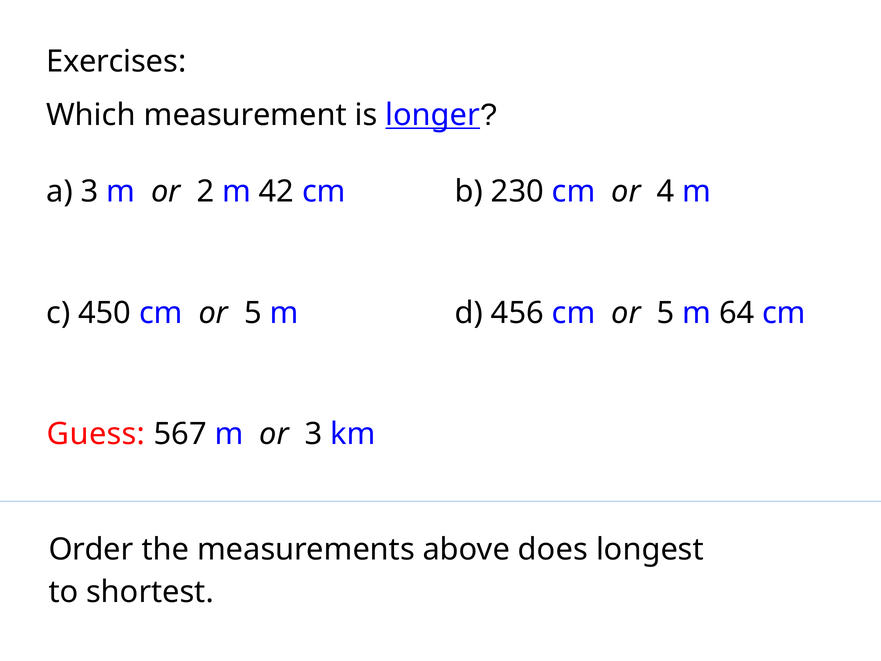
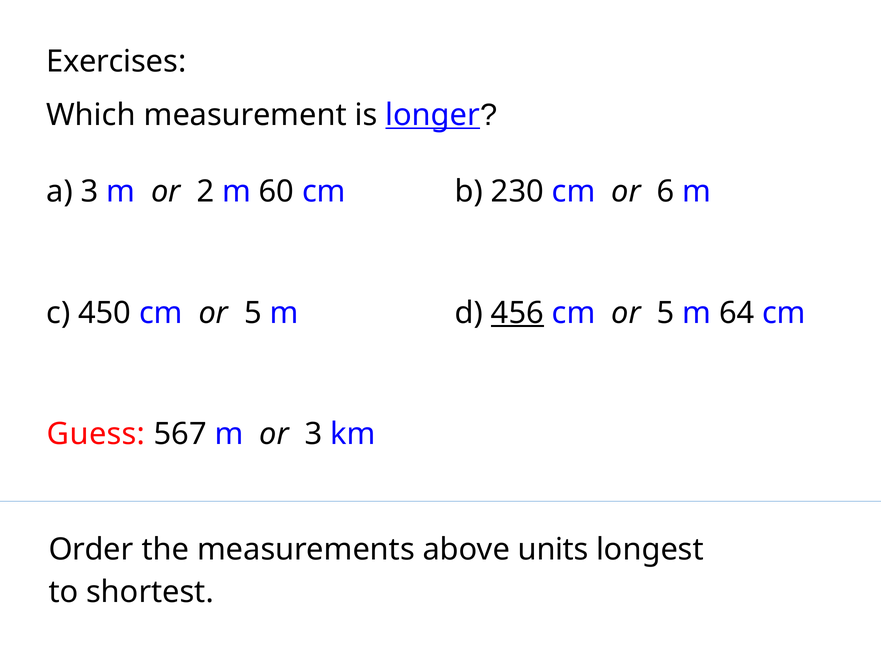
42: 42 -> 60
4: 4 -> 6
456 underline: none -> present
does: does -> units
